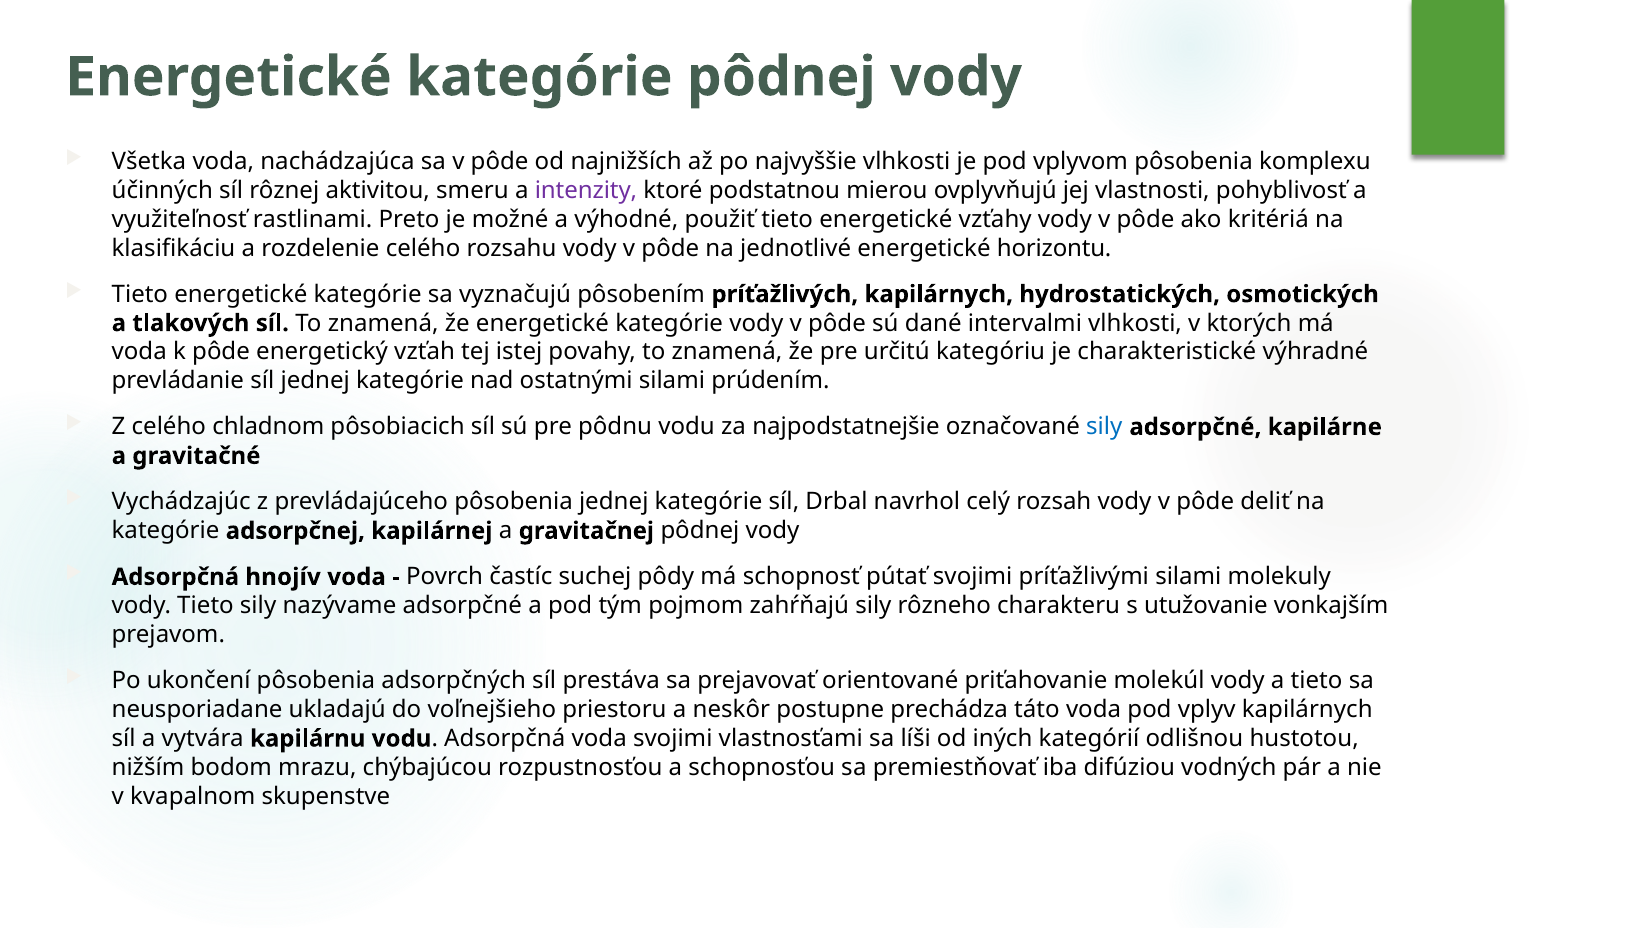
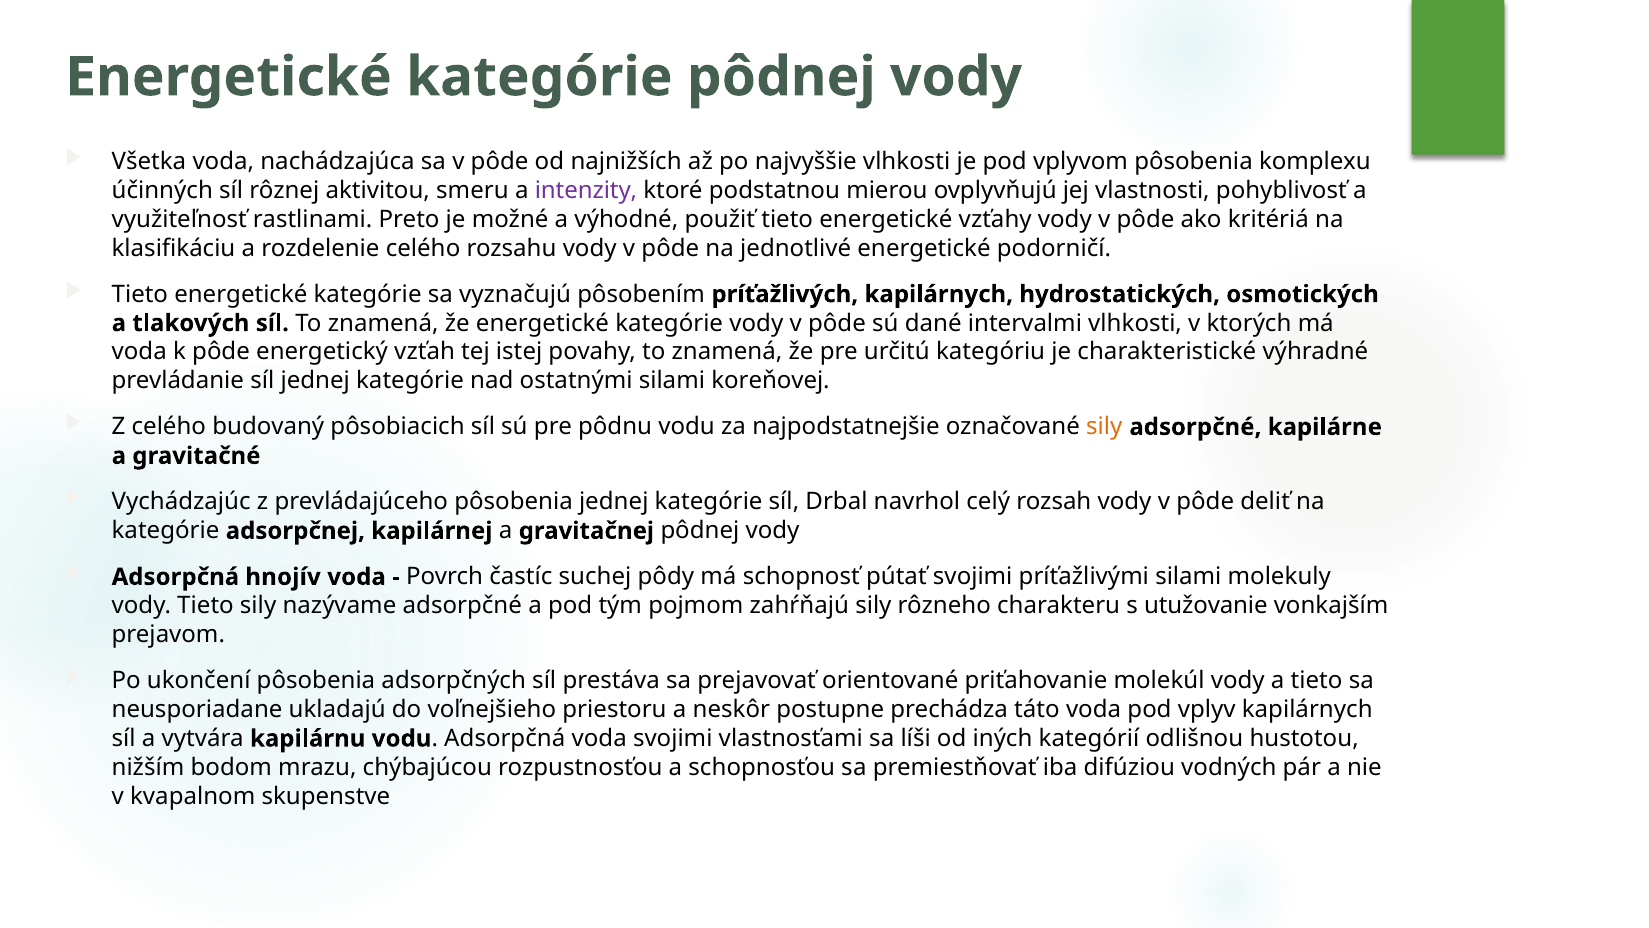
horizontu: horizontu -> podorničí
prúdením: prúdením -> koreňovej
chladnom: chladnom -> budovaný
sily at (1104, 427) colour: blue -> orange
